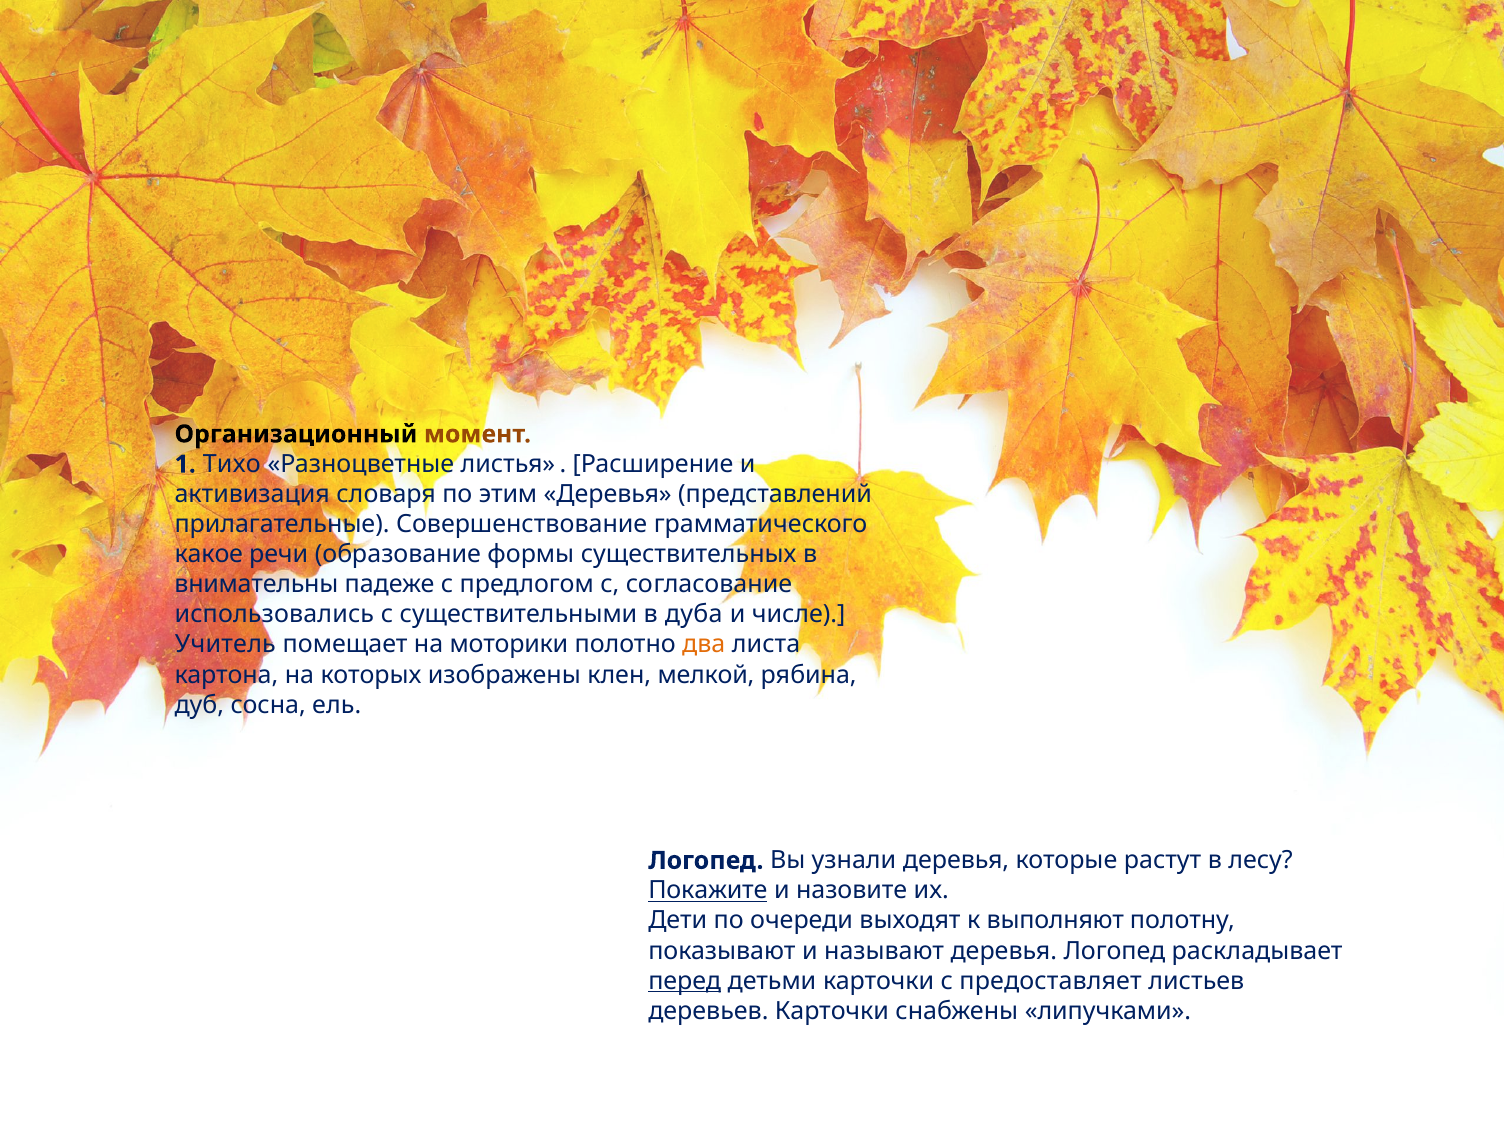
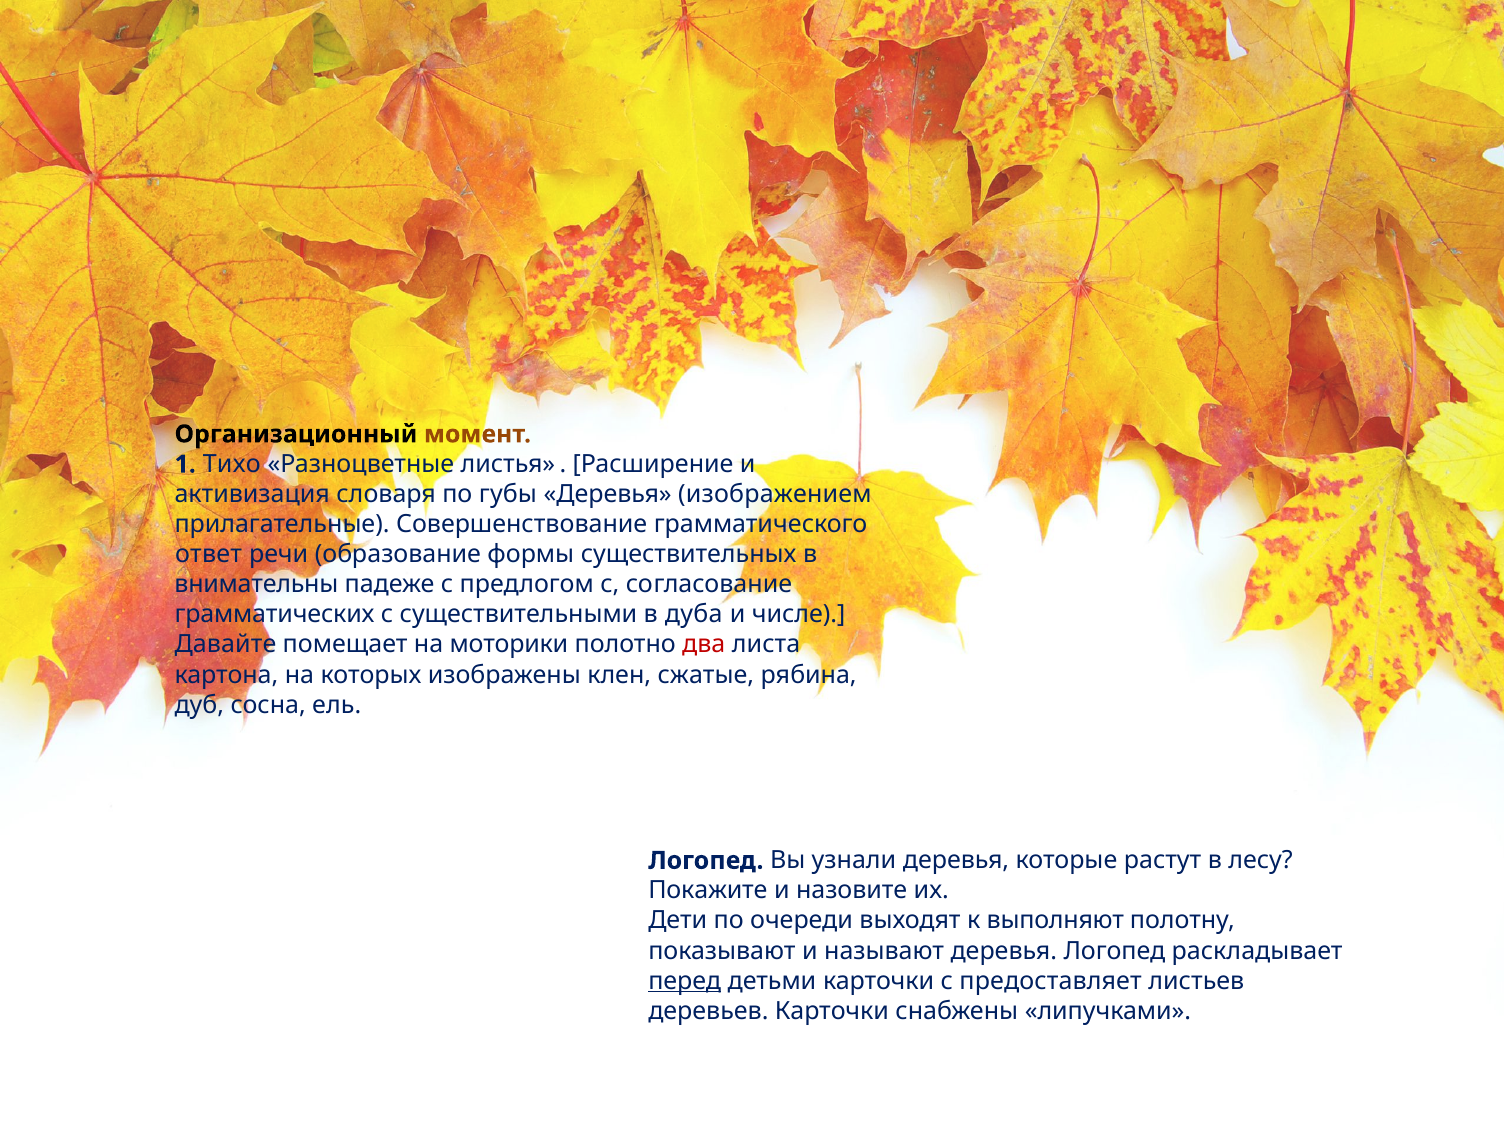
этим: этим -> губы
представлений: представлений -> изображением
какое: какое -> ответ
использовались: использовались -> грамматических
Учитель: Учитель -> Давайте
два colour: orange -> red
мелкой: мелкой -> сжатые
Покажите underline: present -> none
